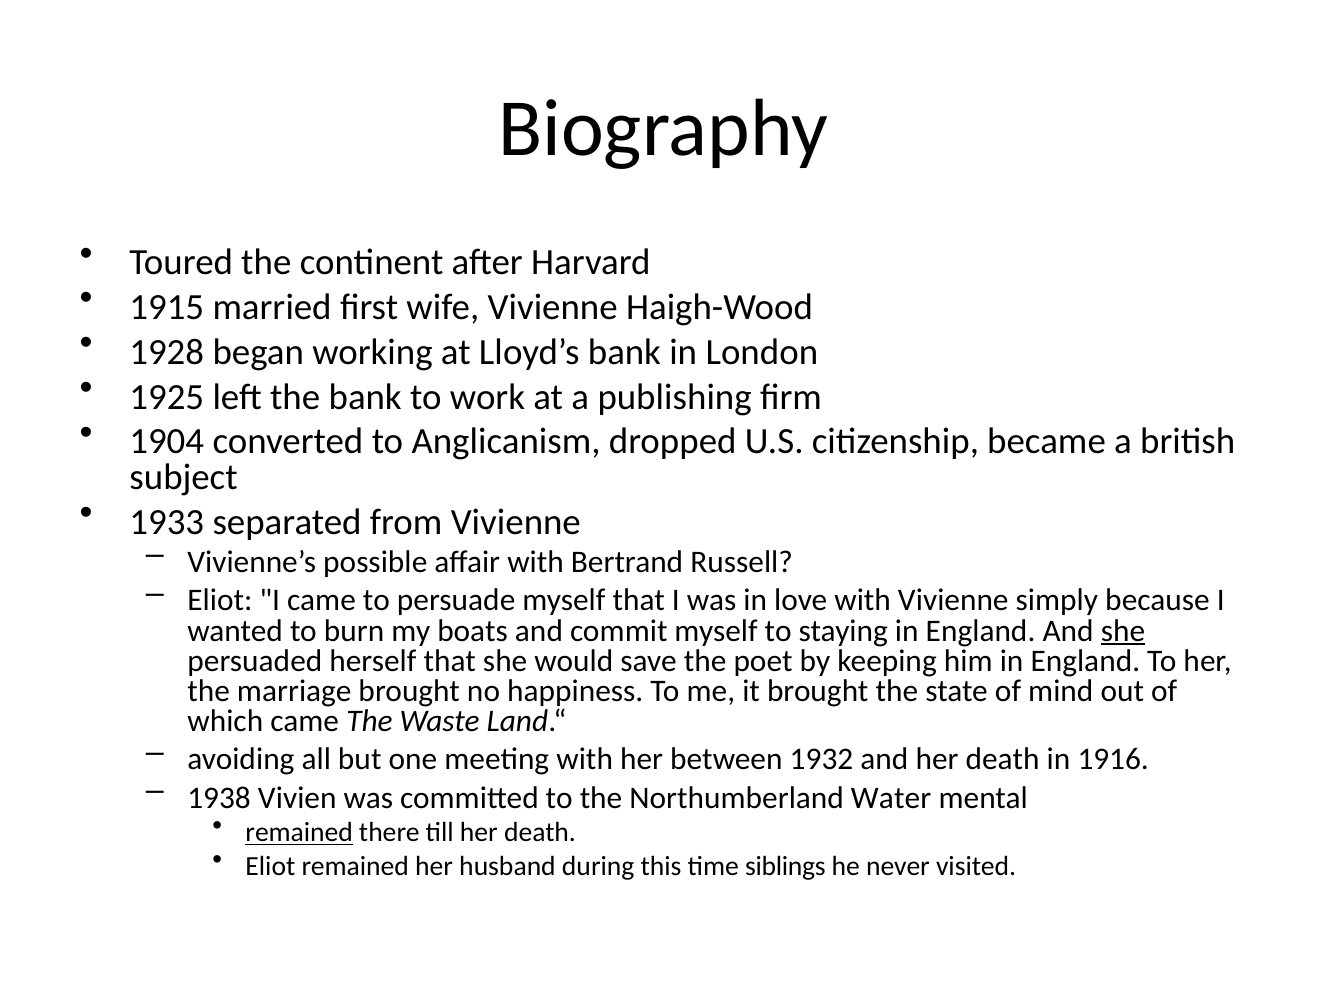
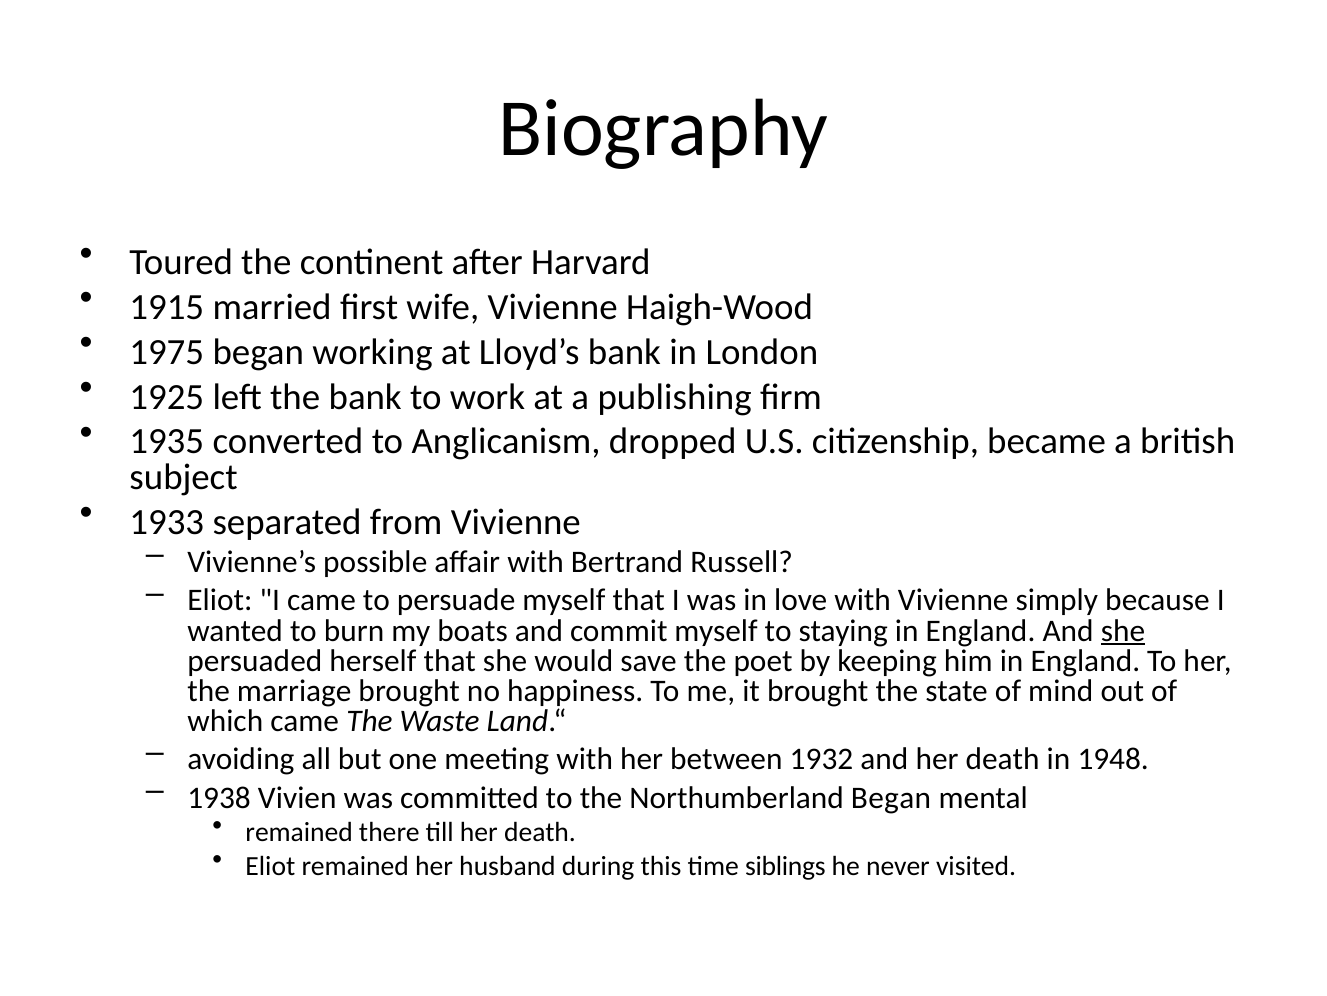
1928: 1928 -> 1975
1904: 1904 -> 1935
1916: 1916 -> 1948
Northumberland Water: Water -> Began
remained at (299, 832) underline: present -> none
